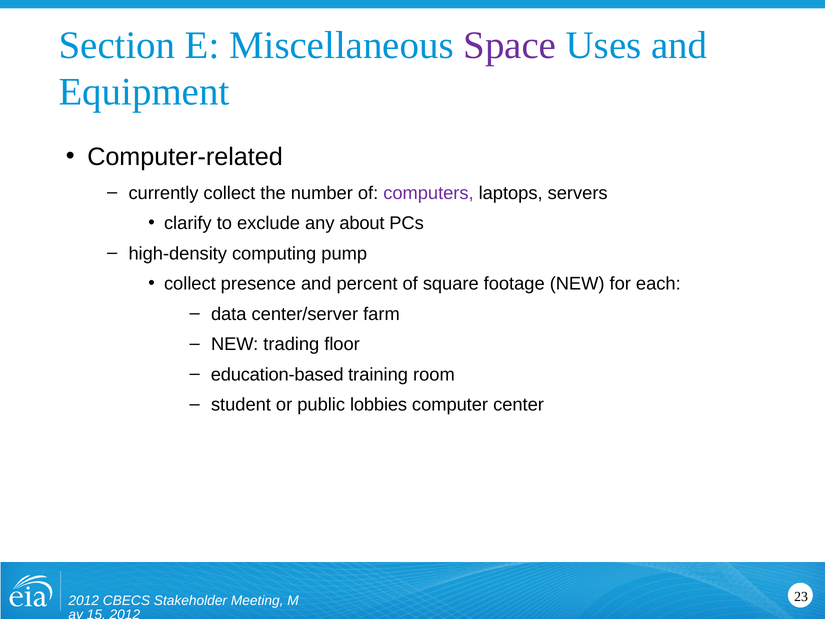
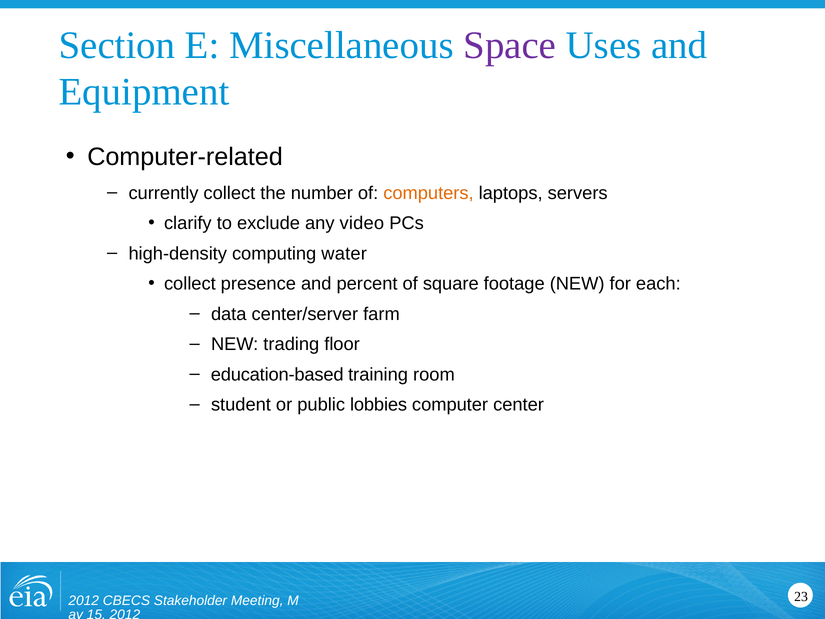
computers colour: purple -> orange
about: about -> video
pump: pump -> water
